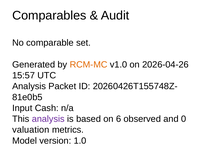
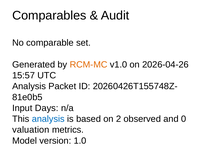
Cash: Cash -> Days
analysis at (48, 119) colour: purple -> blue
6: 6 -> 2
